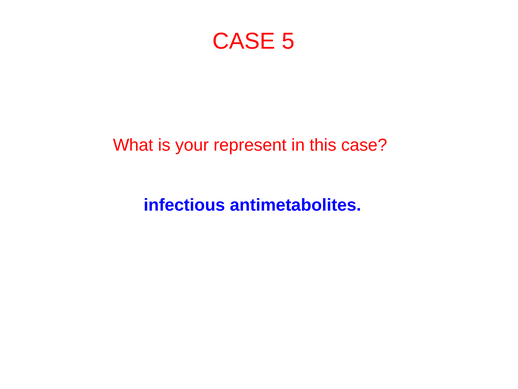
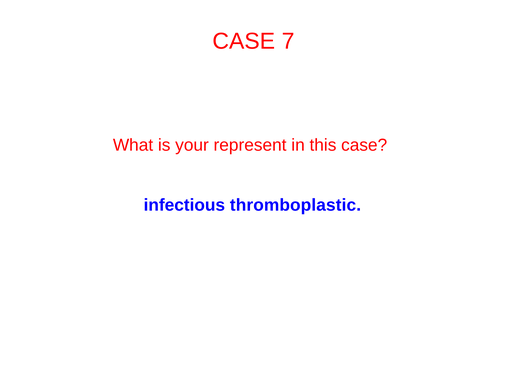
5: 5 -> 7
antimetabolites: antimetabolites -> thromboplastic
